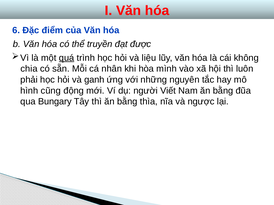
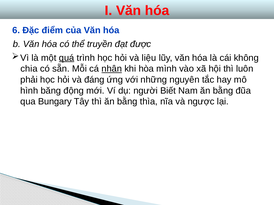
nhân underline: none -> present
ganh: ganh -> đáng
cũng: cũng -> băng
Viết: Viết -> Biết
